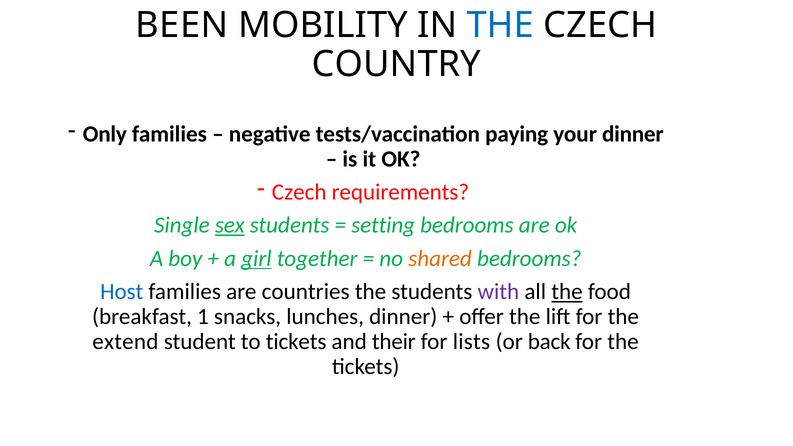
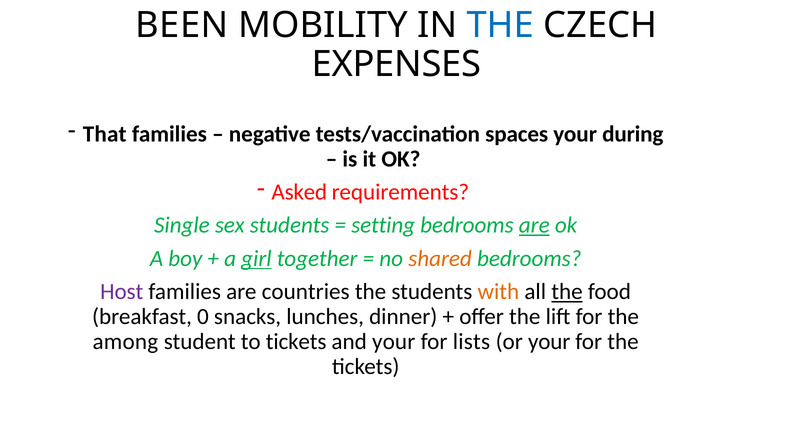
COUNTRY: COUNTRY -> EXPENSES
Only: Only -> That
paying: paying -> spaces
your dinner: dinner -> during
Czech at (299, 192): Czech -> Asked
sex underline: present -> none
are at (534, 225) underline: none -> present
Host colour: blue -> purple
with colour: purple -> orange
1: 1 -> 0
extend: extend -> among
and their: their -> your
or back: back -> your
